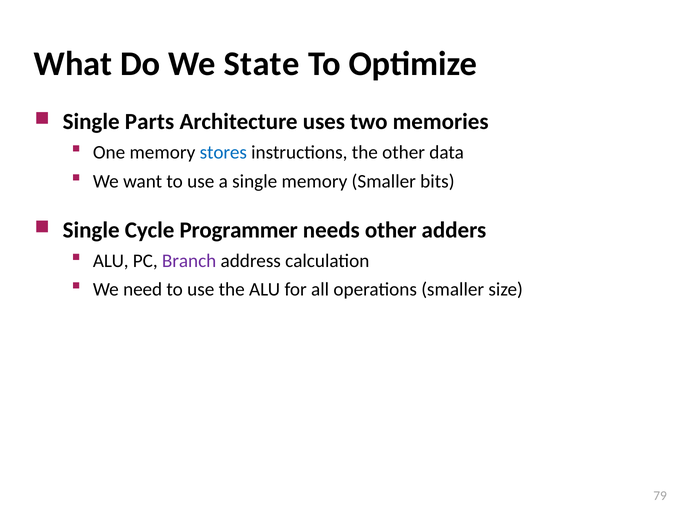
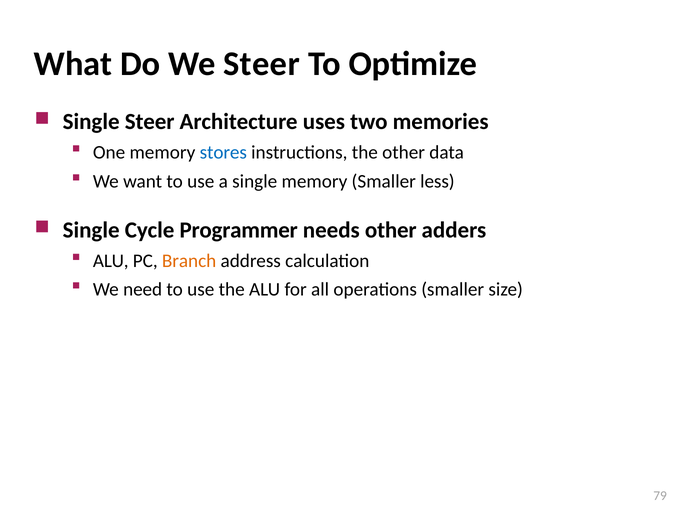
We State: State -> Steer
Single Parts: Parts -> Steer
bits: bits -> less
Branch colour: purple -> orange
